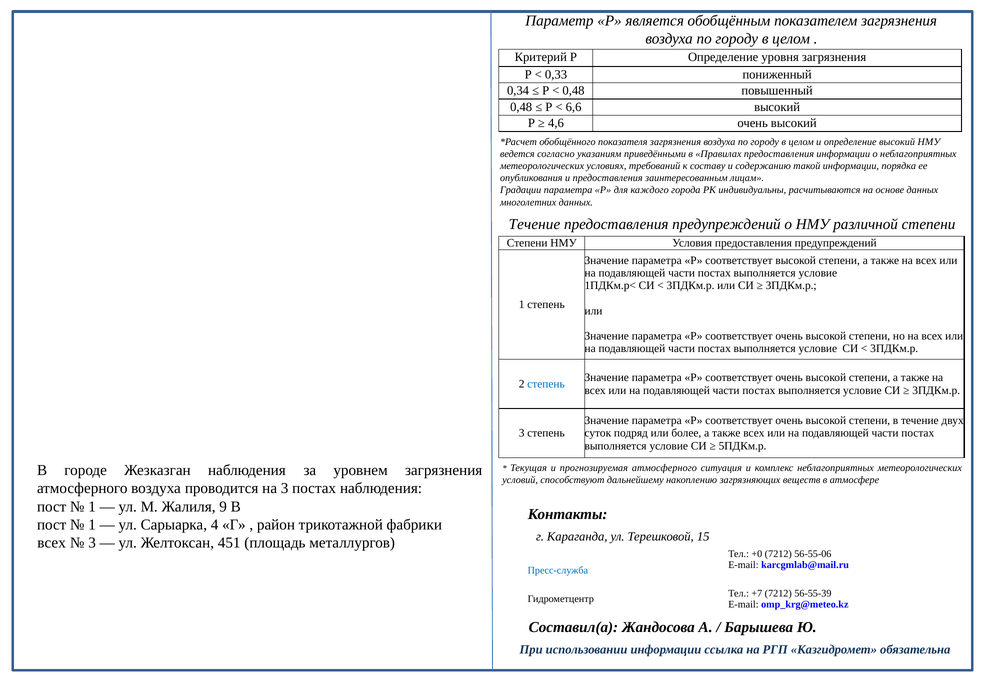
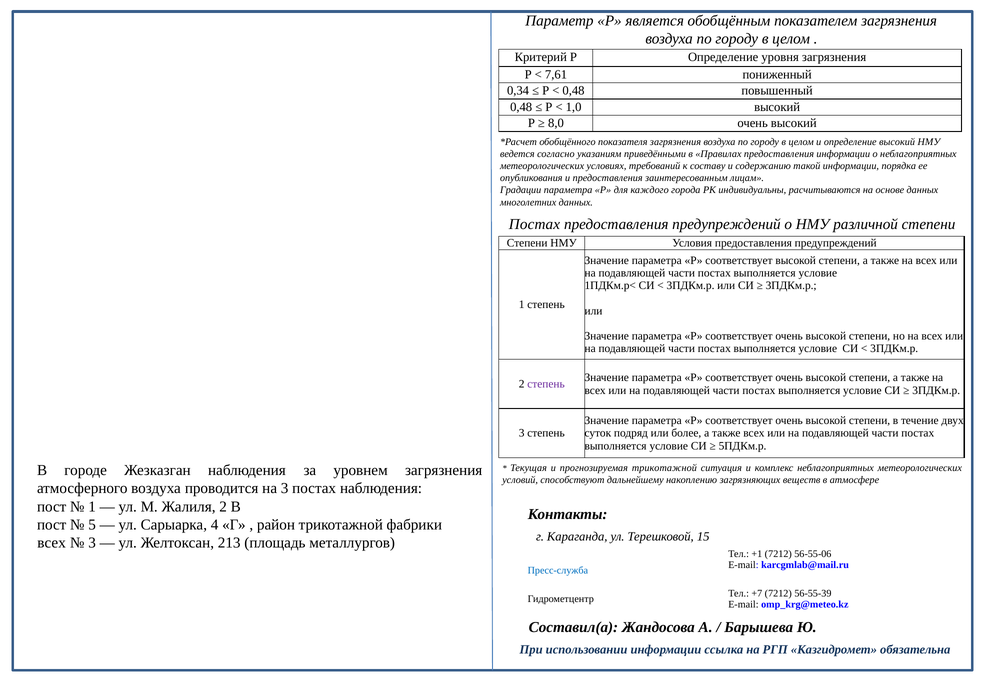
0,33: 0,33 -> 7,61
6,6: 6,6 -> 1,0
4,6: 4,6 -> 8,0
Течение at (534, 224): Течение -> Постах
степень at (546, 384) colour: blue -> purple
прогнозируемая атмосферного: атмосферного -> трикотажной
Жалиля 9: 9 -> 2
1 at (92, 525): 1 -> 5
451: 451 -> 213
+0: +0 -> +1
